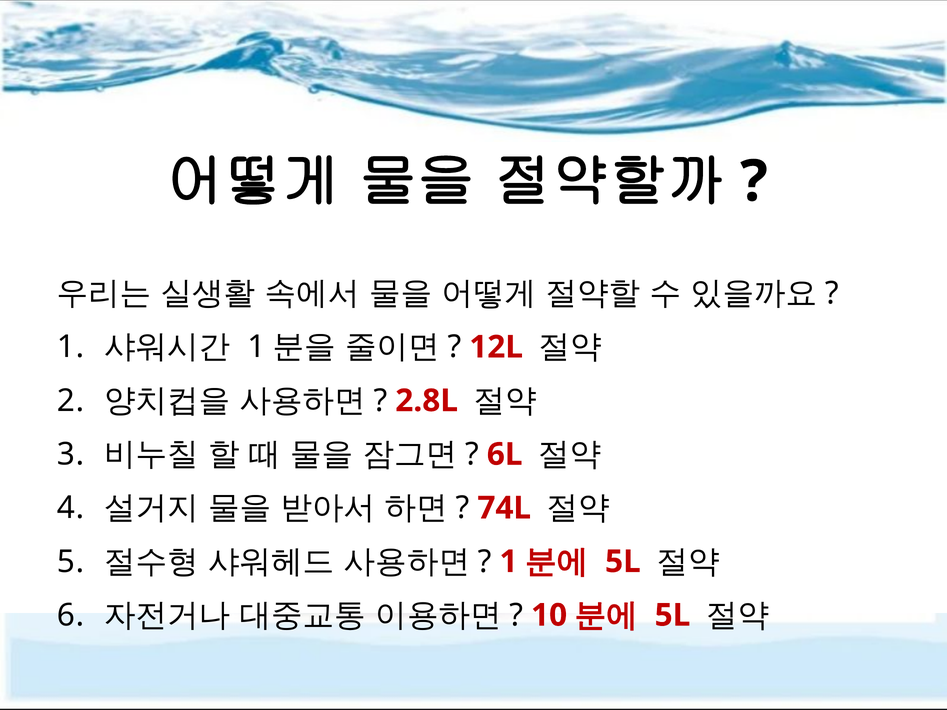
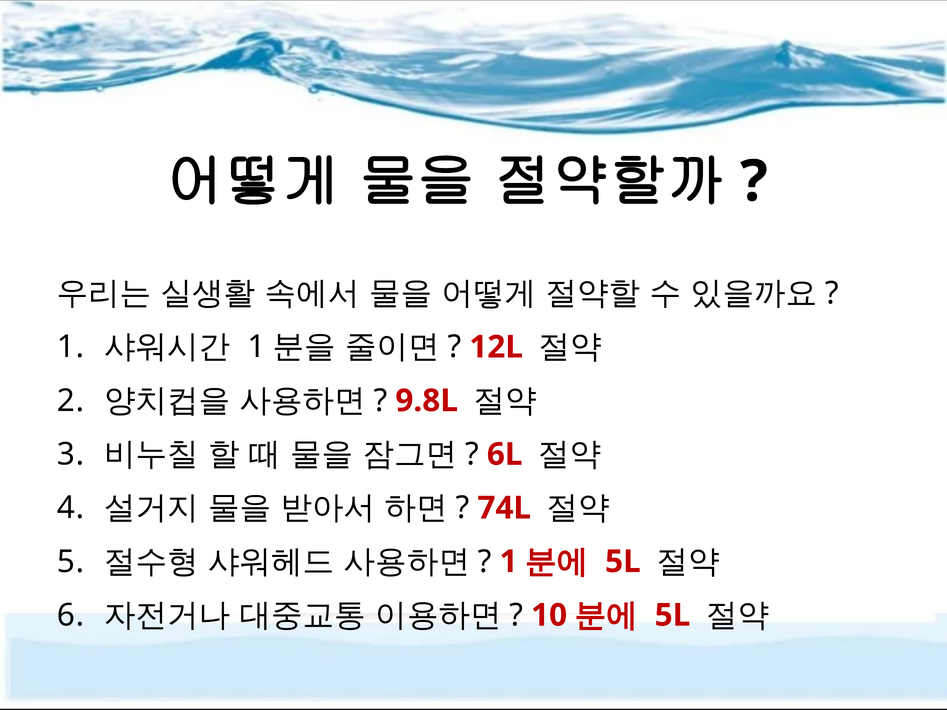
2.8L: 2.8L -> 9.8L
